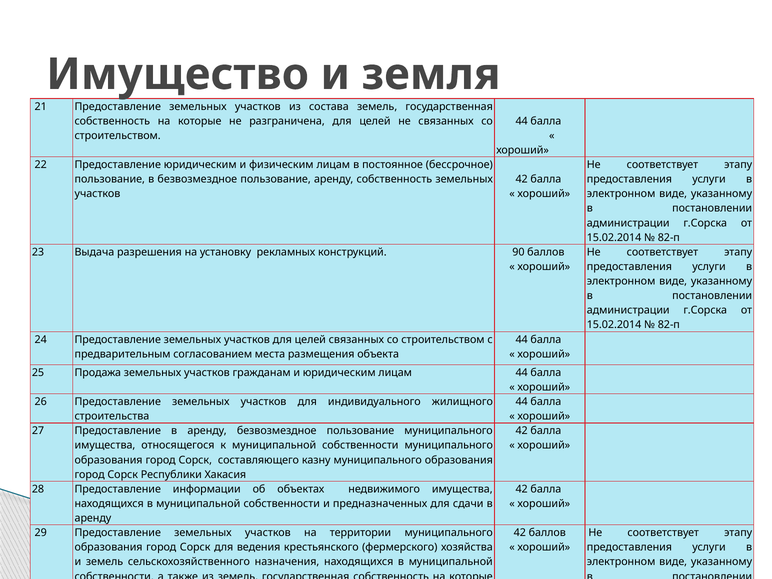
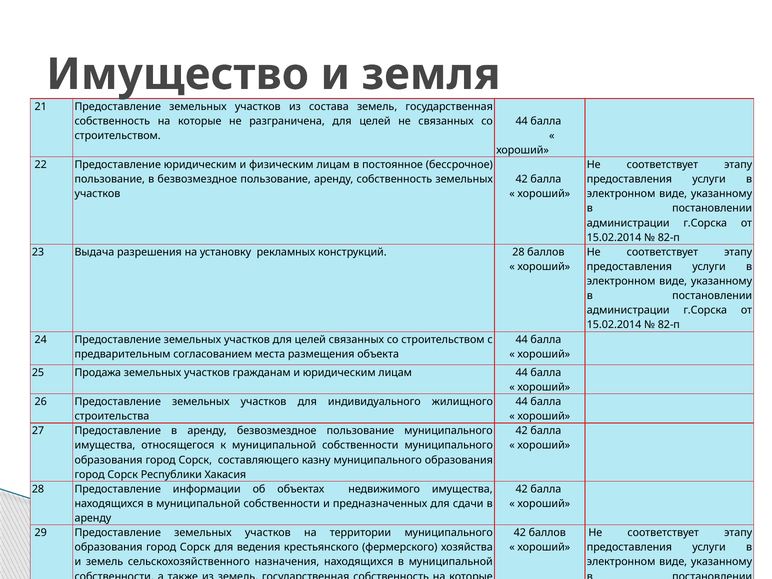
конструкций 90: 90 -> 28
